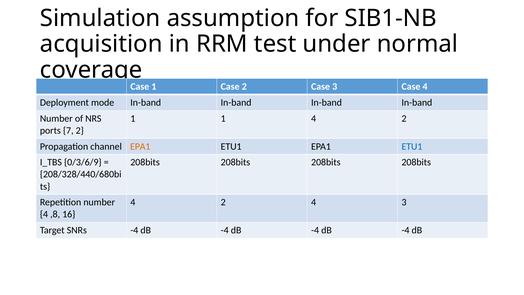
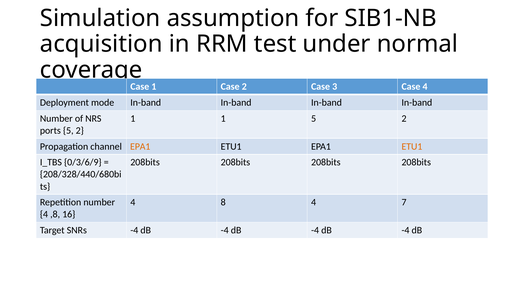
1 4: 4 -> 5
ports 7: 7 -> 5
ETU1 at (412, 146) colour: blue -> orange
2 at (223, 202): 2 -> 8
4 3: 3 -> 7
